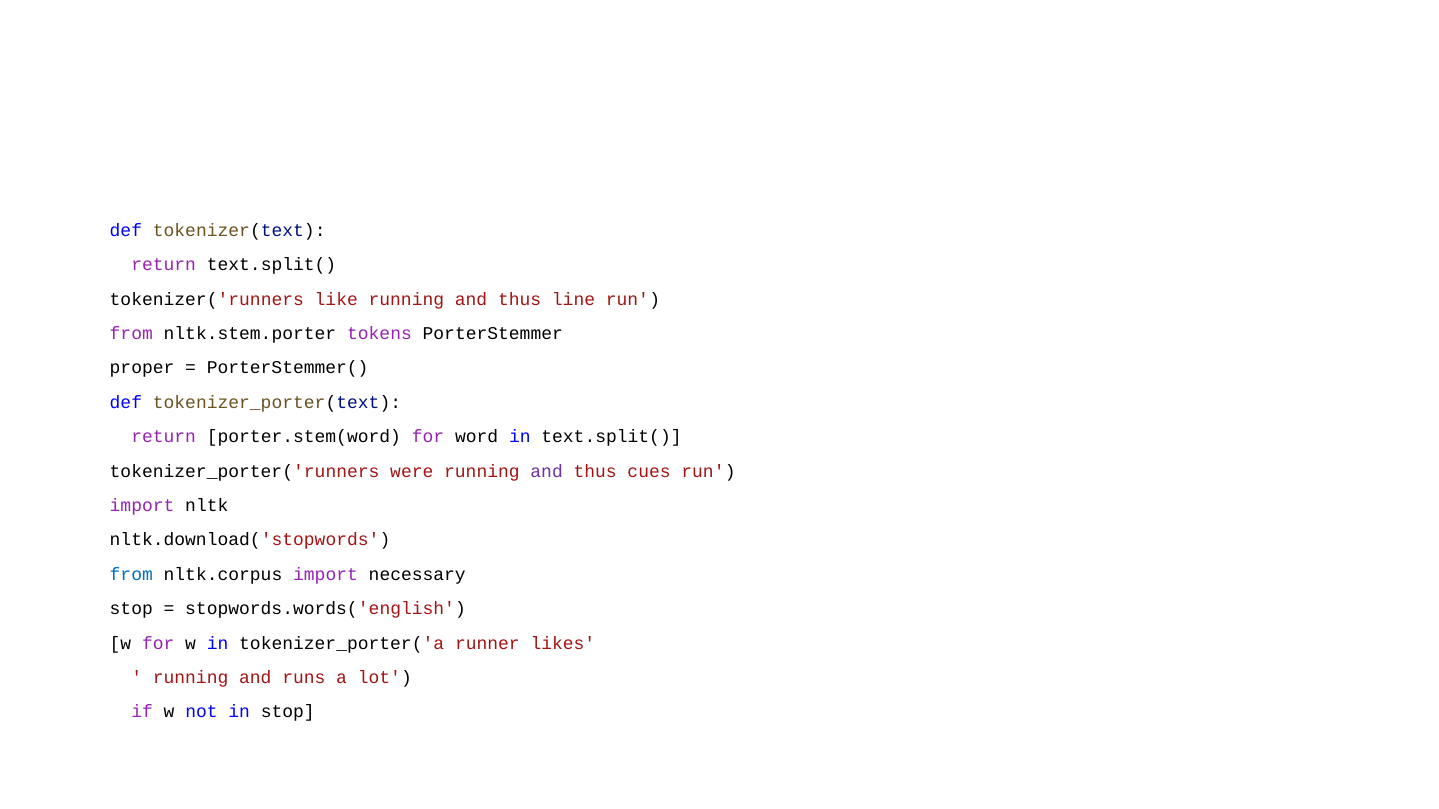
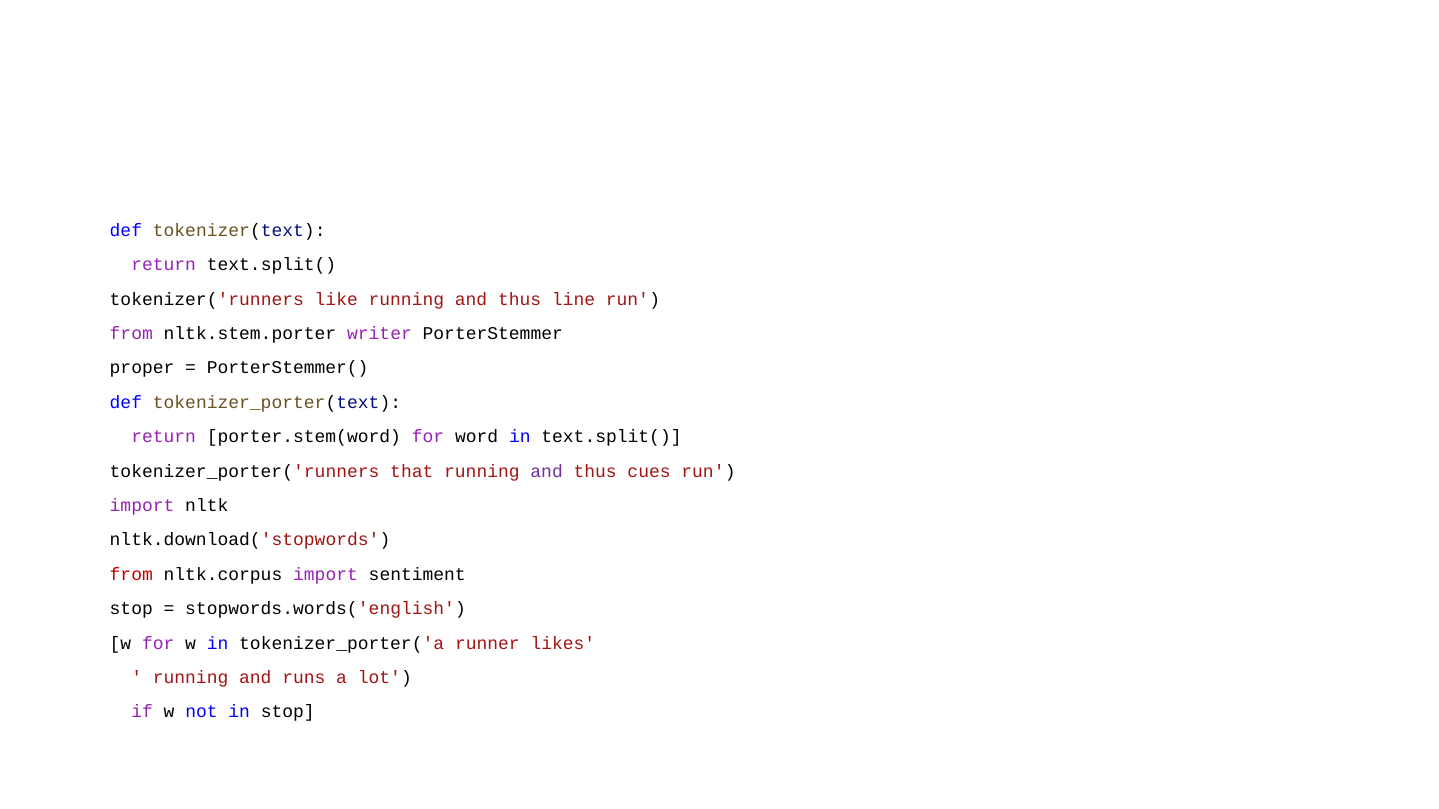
tokens: tokens -> writer
were: were -> that
from at (131, 575) colour: blue -> red
necessary: necessary -> sentiment
